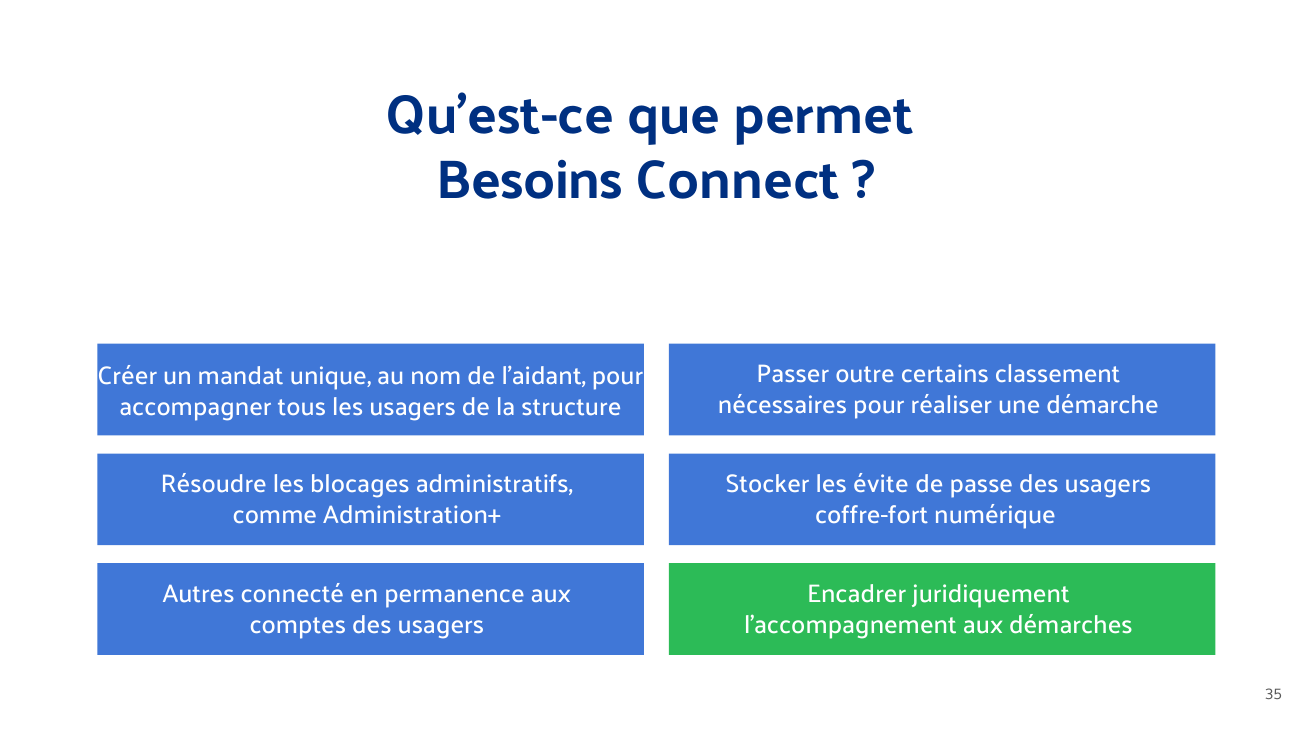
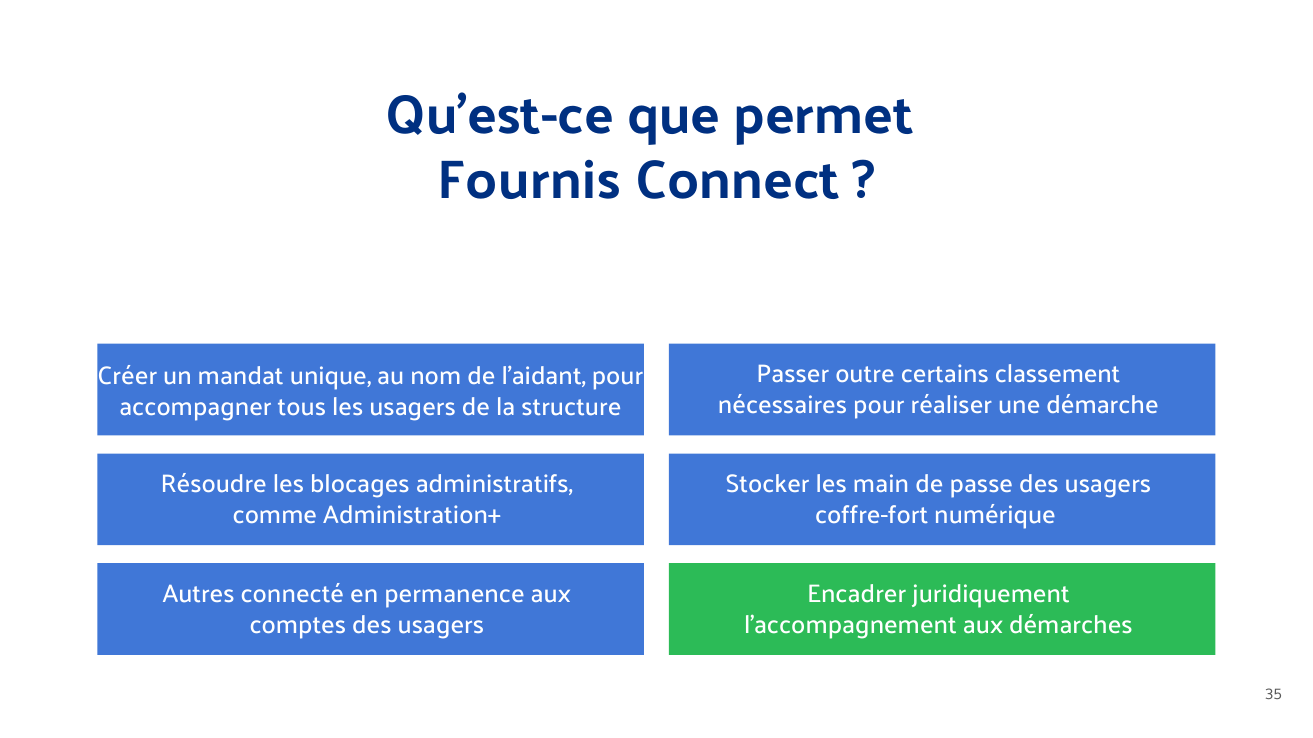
Besoins: Besoins -> Fournis
évite: évite -> main
